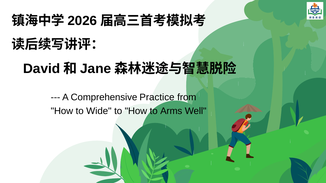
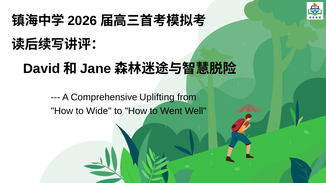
Practice: Practice -> Uplifting
Arms: Arms -> Went
